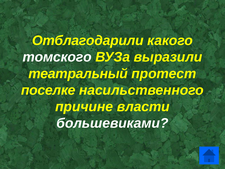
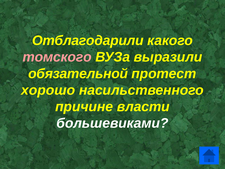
томского colour: white -> pink
театральный: театральный -> обязательной
поселке: поселке -> хорошо
